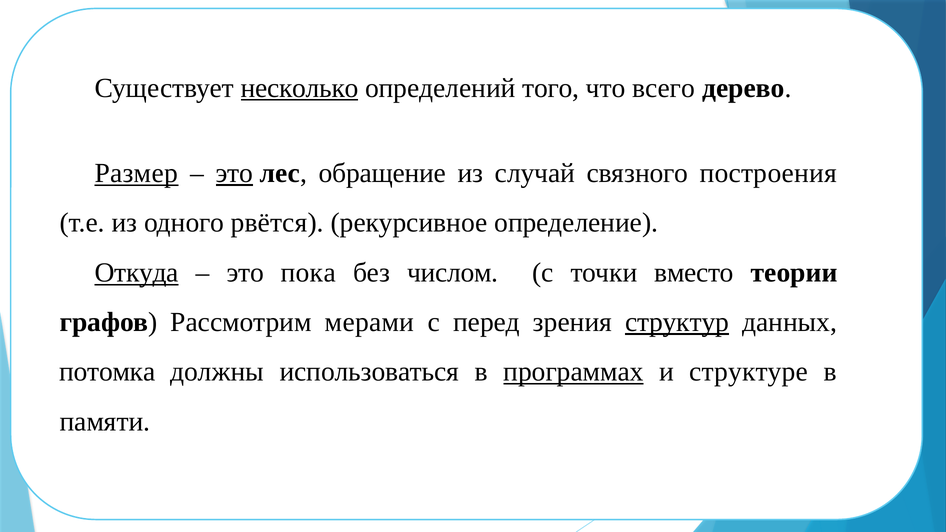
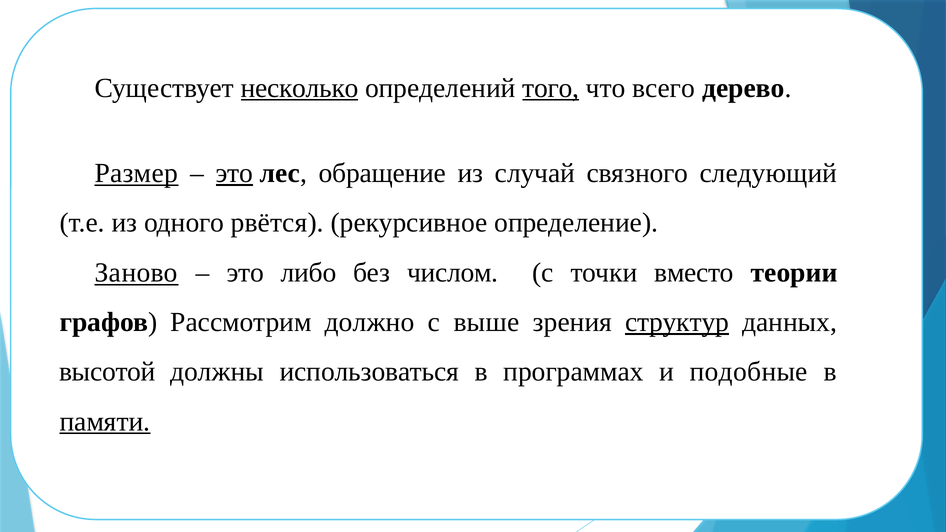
того underline: none -> present
построения: построения -> следующий
Откуда: Откуда -> Заново
пока: пока -> либо
мерами: мерами -> должно
перед: перед -> выше
потомка: потомка -> высотой
программах underline: present -> none
структуре: структуре -> подобные
памяти underline: none -> present
